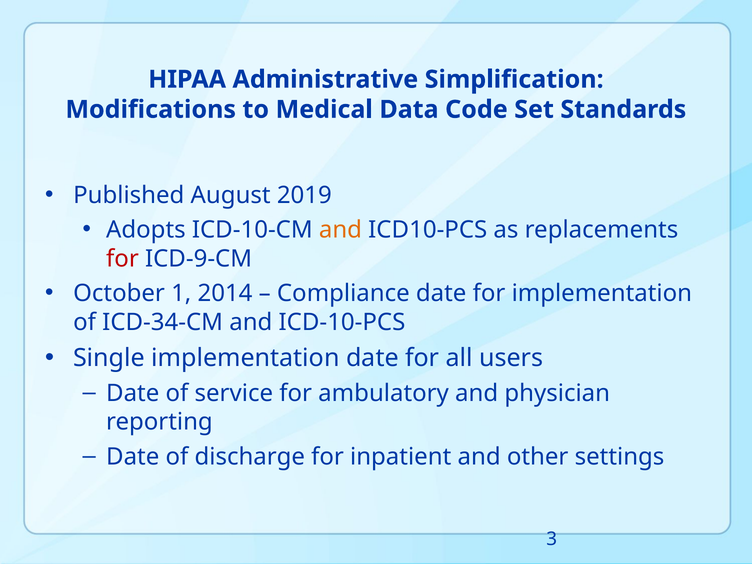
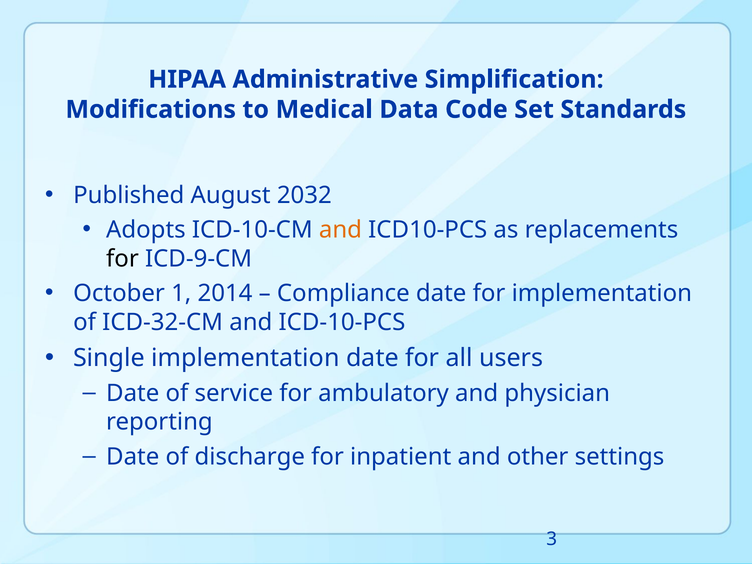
2019: 2019 -> 2032
for at (122, 259) colour: red -> black
ICD-34-CM: ICD-34-CM -> ICD-32-CM
